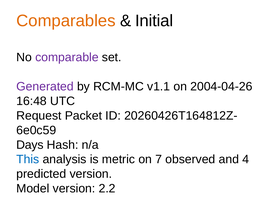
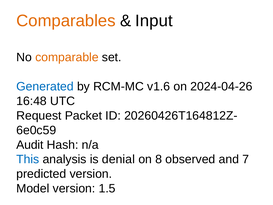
Initial: Initial -> Input
comparable colour: purple -> orange
Generated colour: purple -> blue
v1.1: v1.1 -> v1.6
2004-04-26: 2004-04-26 -> 2024-04-26
Days: Days -> Audit
metric: metric -> denial
7: 7 -> 8
4: 4 -> 7
2.2: 2.2 -> 1.5
